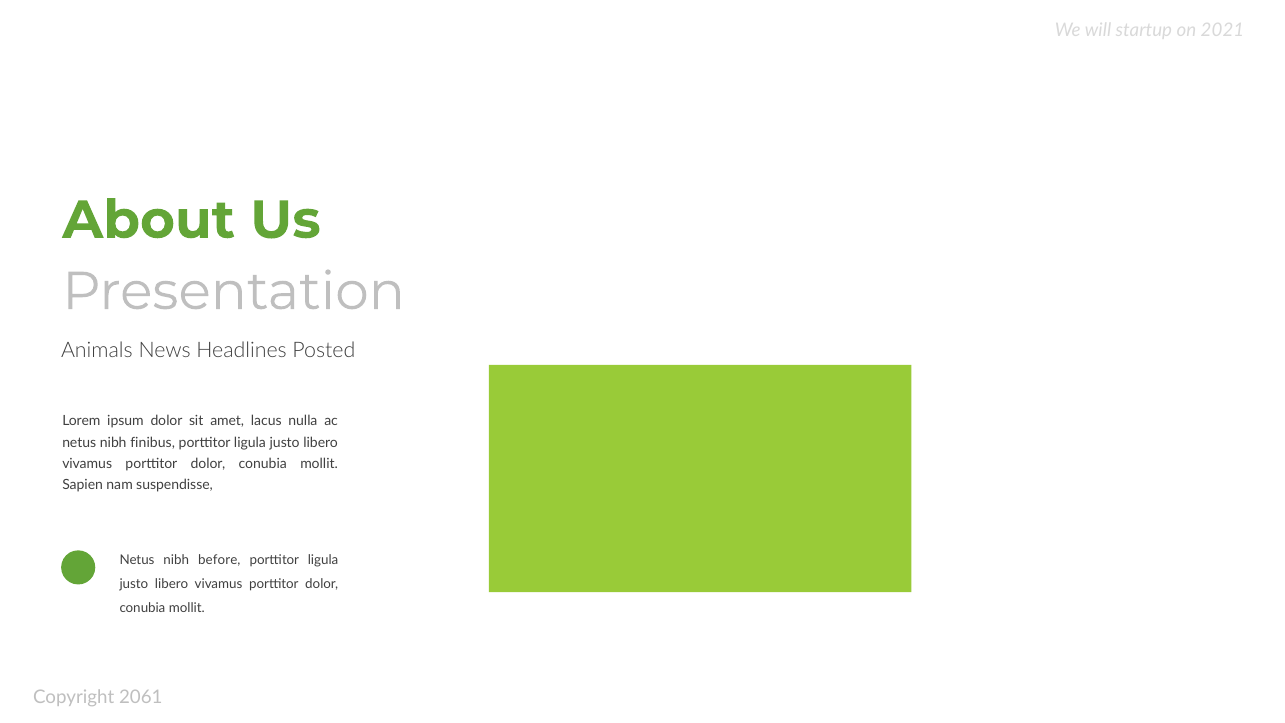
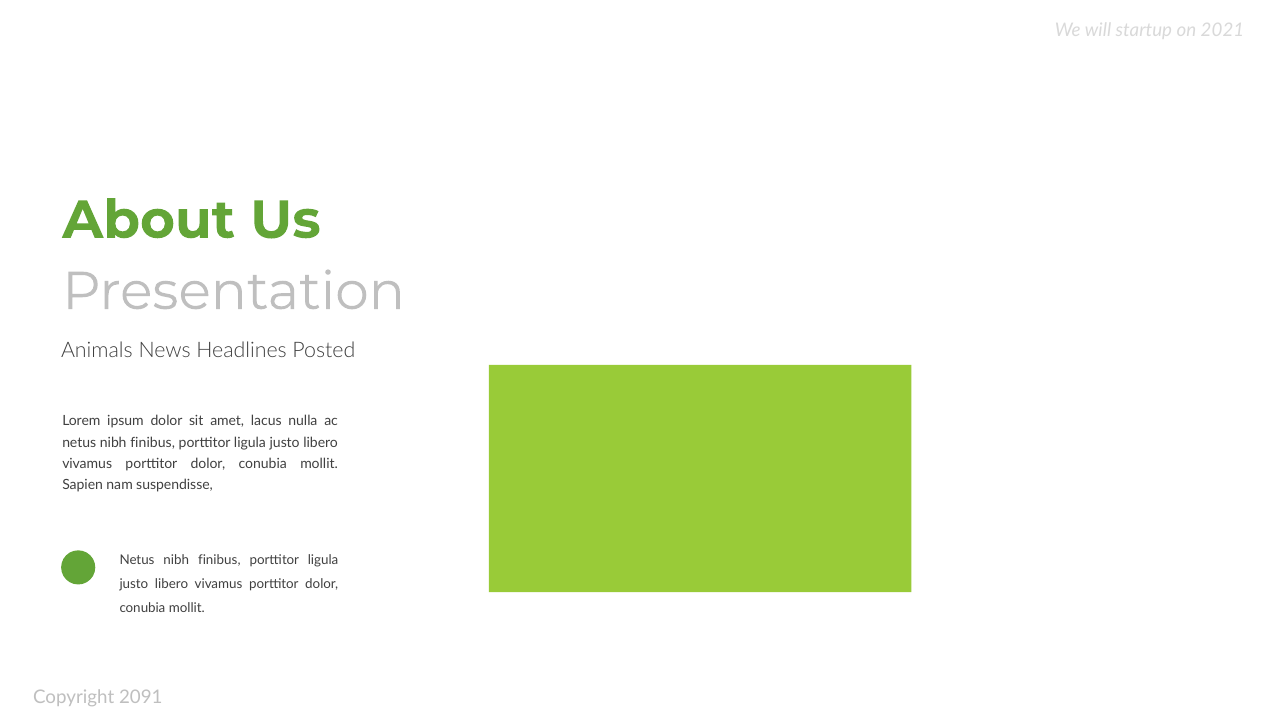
before at (219, 560): before -> finibus
2061: 2061 -> 2091
